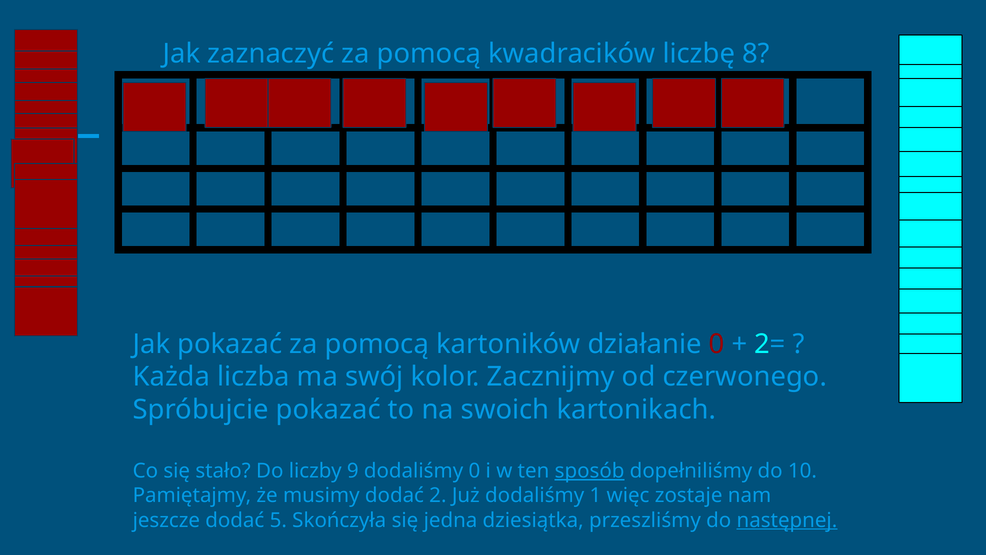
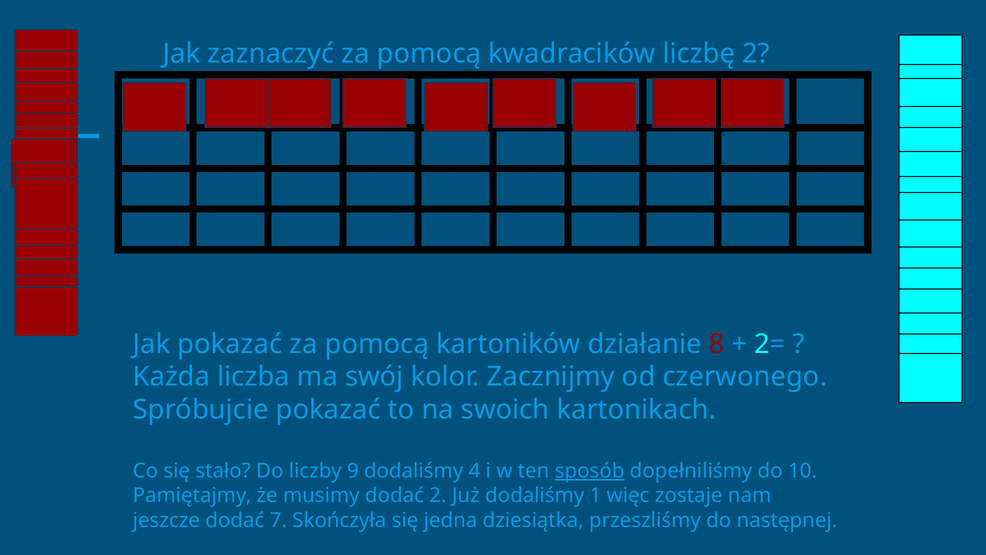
liczbę 8: 8 -> 2
działanie 0: 0 -> 8
dodaliśmy 0: 0 -> 4
5: 5 -> 7
następnej underline: present -> none
